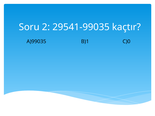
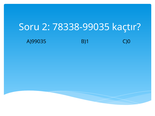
29541-99035: 29541-99035 -> 78338-99035
